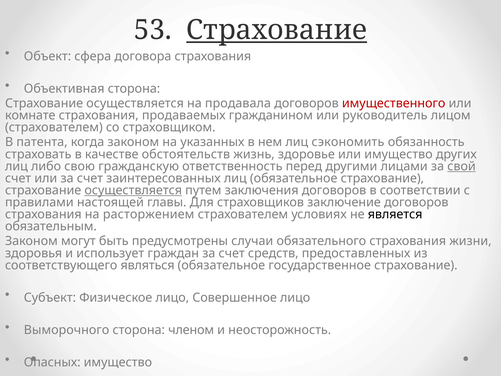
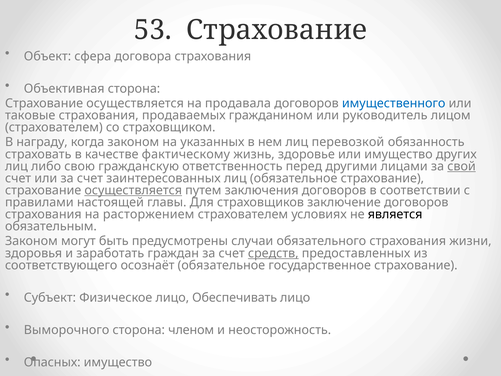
Страхование at (277, 30) underline: present -> none
имущественного colour: red -> blue
комнате: комнате -> таковые
патента: патента -> награду
сэкономить: сэкономить -> перевозкой
обстоятельств: обстоятельств -> фактическому
использует: использует -> заработать
средств underline: none -> present
являться: являться -> осознаёт
Совершенное: Совершенное -> Обеспечивать
